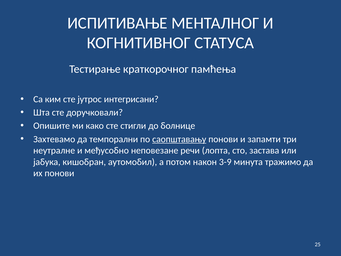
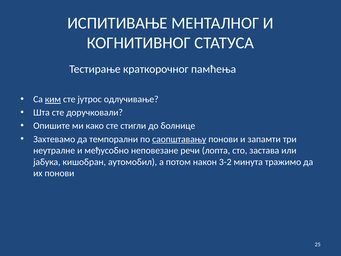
ким underline: none -> present
интегрисани: интегрисани -> одлучивање
3-9: 3-9 -> 3-2
